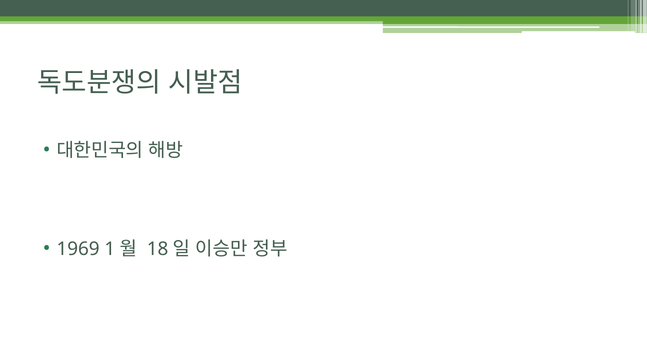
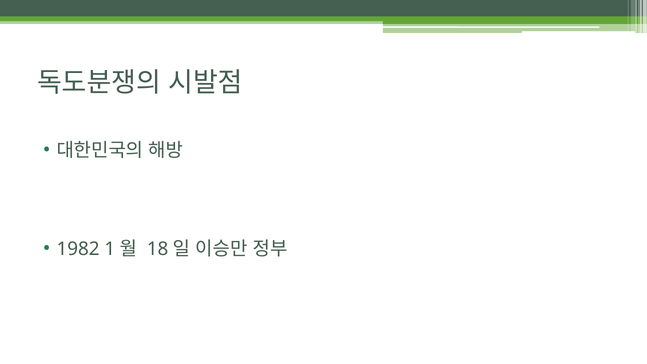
1969: 1969 -> 1982
